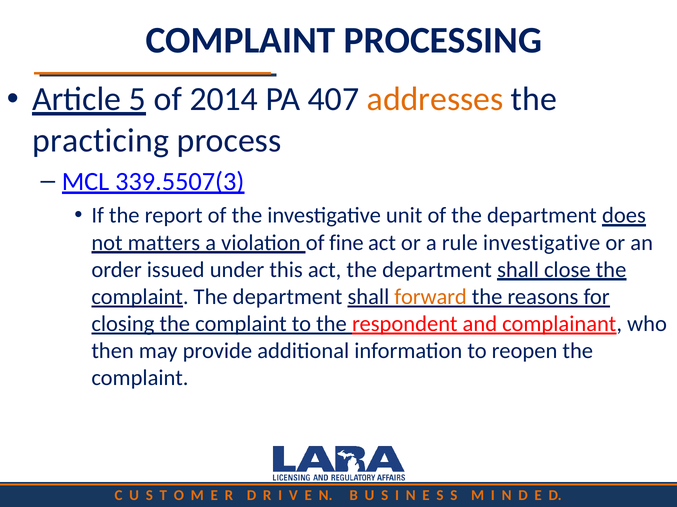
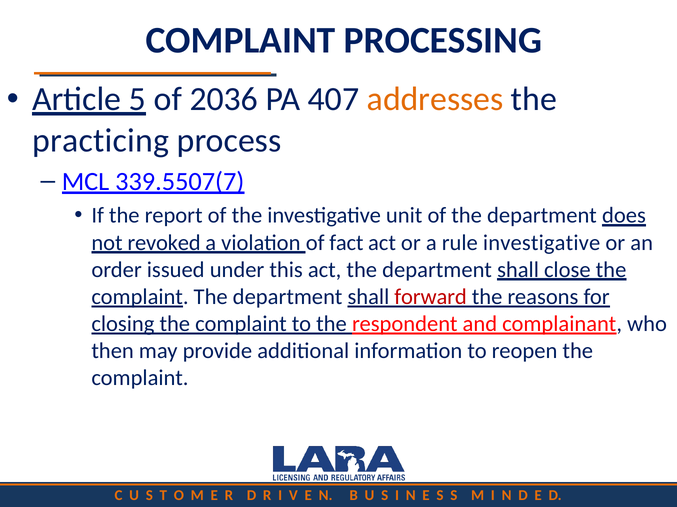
2014: 2014 -> 2036
339.5507(3: 339.5507(3 -> 339.5507(7
matters: matters -> revoked
fine: fine -> fact
forward colour: orange -> red
